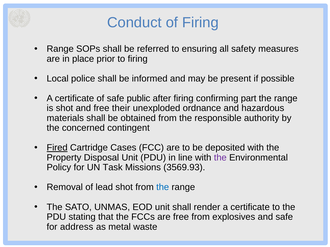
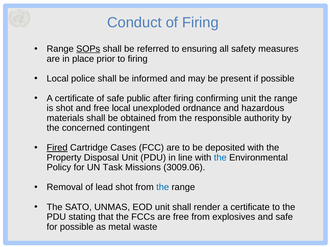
SOPs underline: none -> present
confirming part: part -> unit
free their: their -> local
the at (220, 158) colour: purple -> blue
3569.93: 3569.93 -> 3009.06
for address: address -> possible
